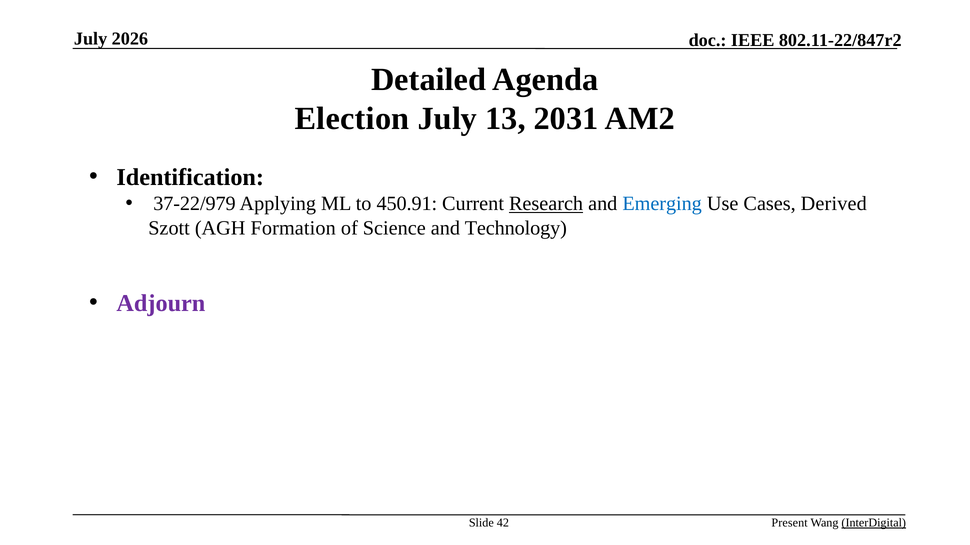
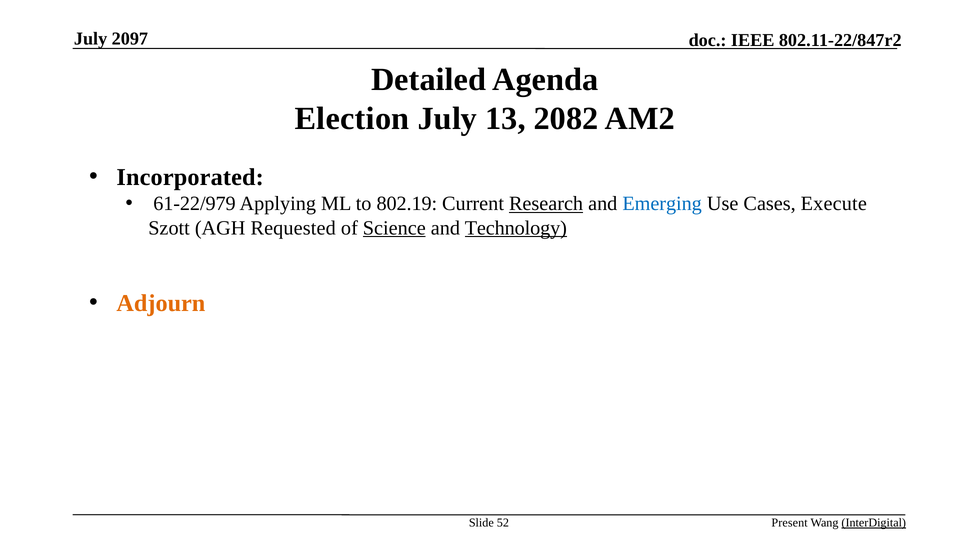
2026: 2026 -> 2097
2031: 2031 -> 2082
Identification: Identification -> Incorporated
37-22/979: 37-22/979 -> 61-22/979
450.91: 450.91 -> 802.19
Derived: Derived -> Execute
Formation: Formation -> Requested
Science underline: none -> present
Technology underline: none -> present
Adjourn colour: purple -> orange
42: 42 -> 52
